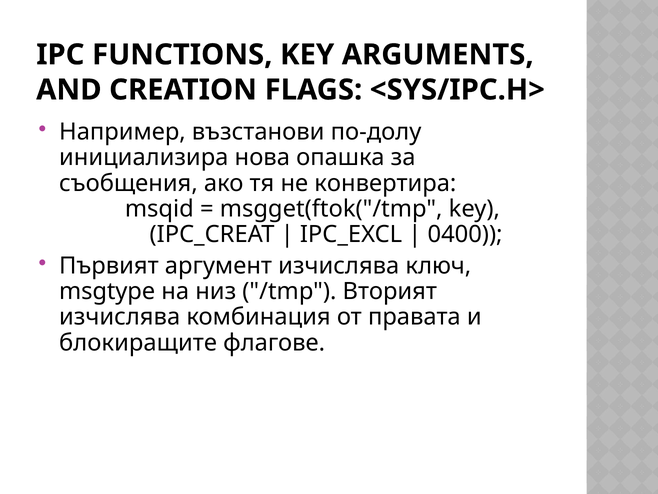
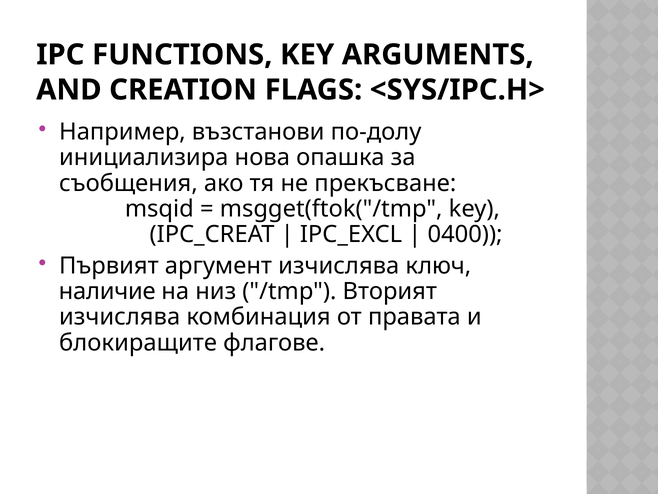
конвертира: конвертира -> прекъсване
msgtype: msgtype -> наличие
